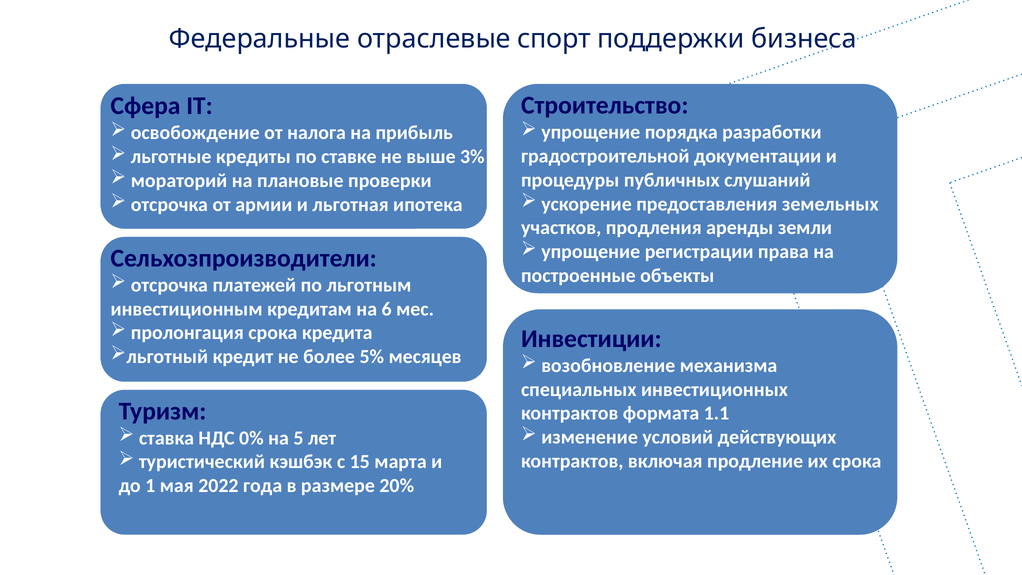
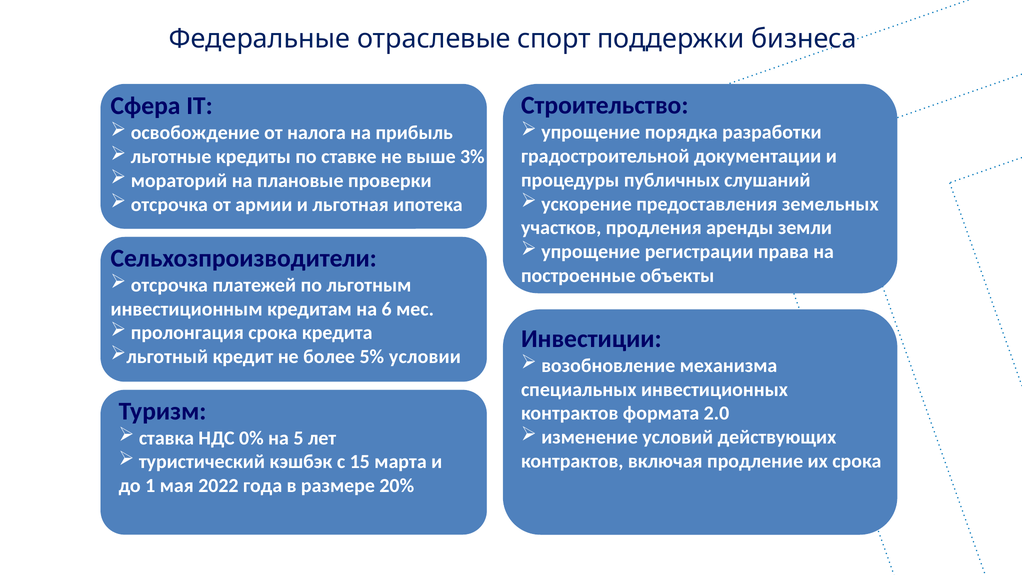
месяцев: месяцев -> условии
1.1: 1.1 -> 2.0
